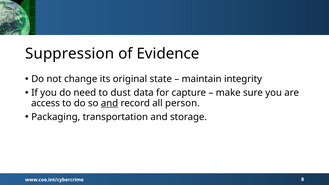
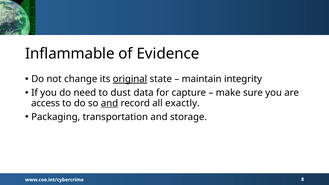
Suppression: Suppression -> Inflammable
original underline: none -> present
person: person -> exactly
